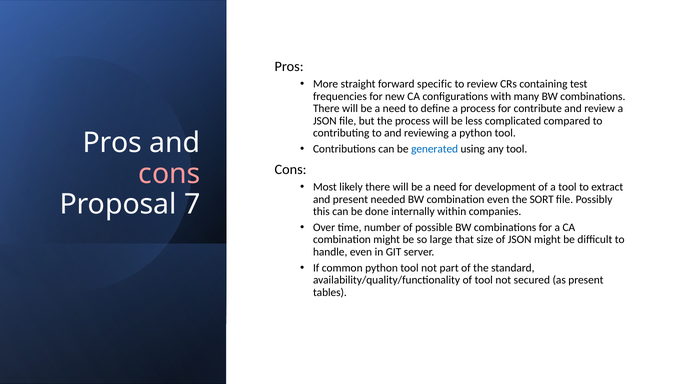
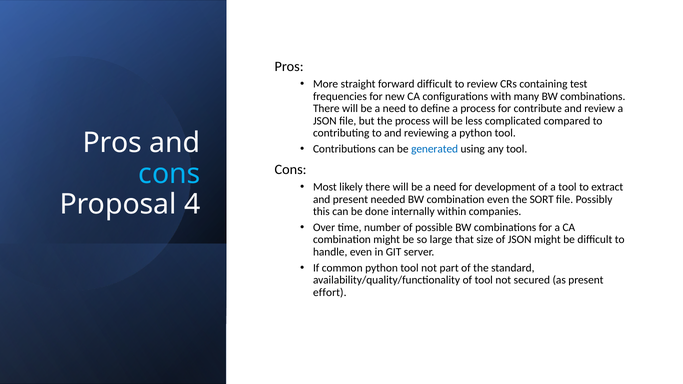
forward specific: specific -> difficult
cons at (169, 174) colour: pink -> light blue
7: 7 -> 4
tables: tables -> effort
